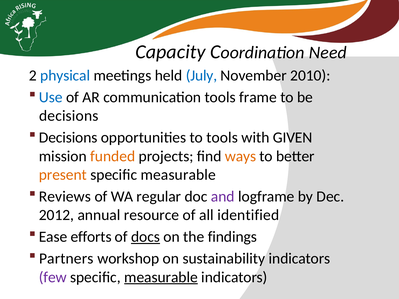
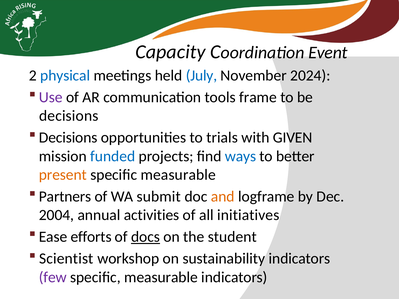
Need: Need -> Event
2010: 2010 -> 2024
Use colour: blue -> purple
to tools: tools -> trials
funded colour: orange -> blue
ways colour: orange -> blue
Reviews: Reviews -> Partners
regular: regular -> submit
and colour: purple -> orange
2012: 2012 -> 2004
resource: resource -> activities
identified: identified -> initiatives
findings: findings -> student
Partners: Partners -> Scientist
measurable at (161, 277) underline: present -> none
